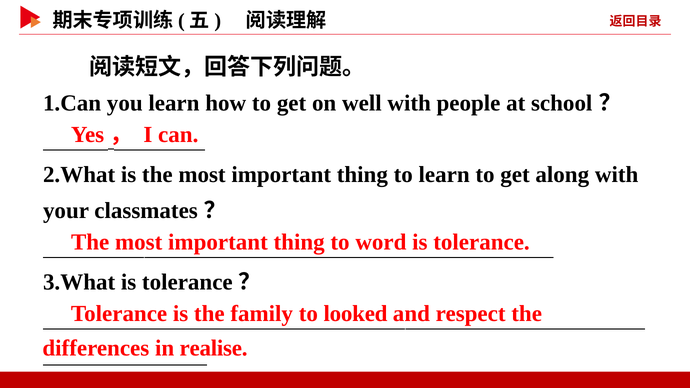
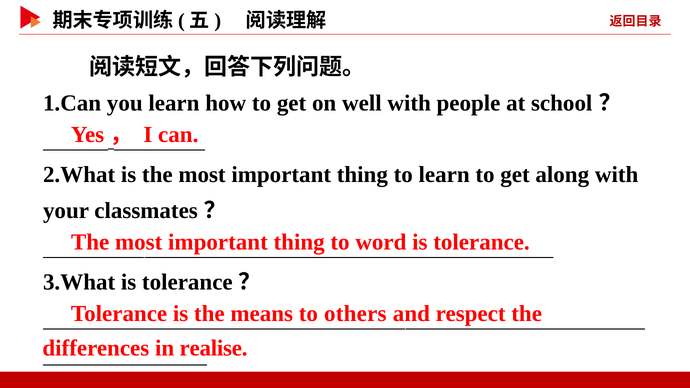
family: family -> means
looked: looked -> others
